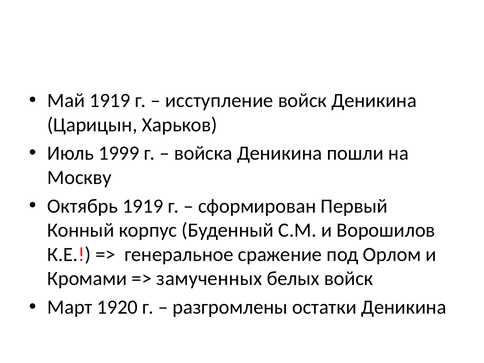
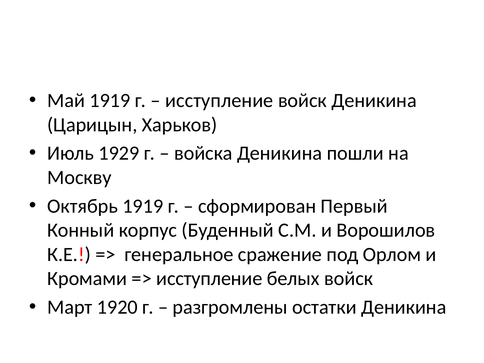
1999: 1999 -> 1929
замученных at (209, 279): замученных -> исступление
